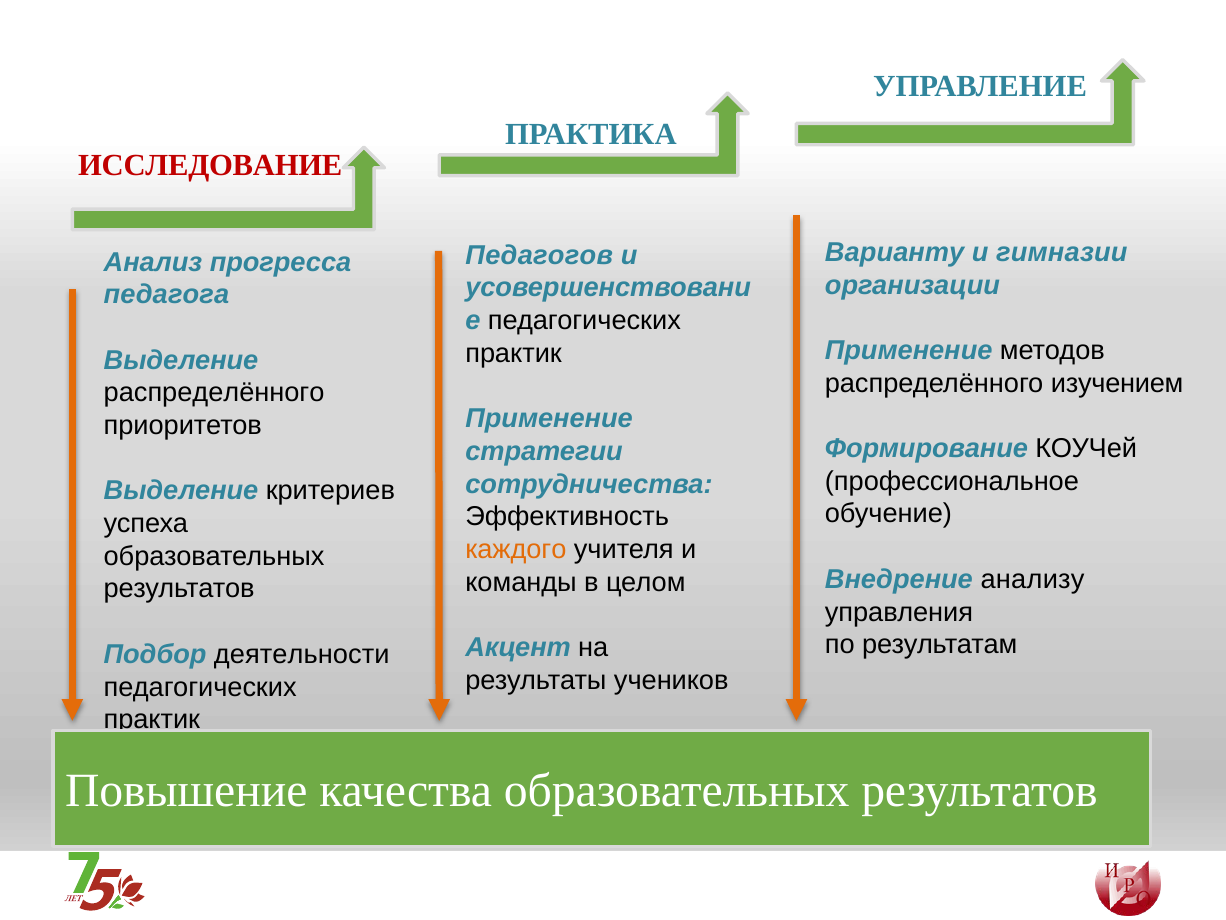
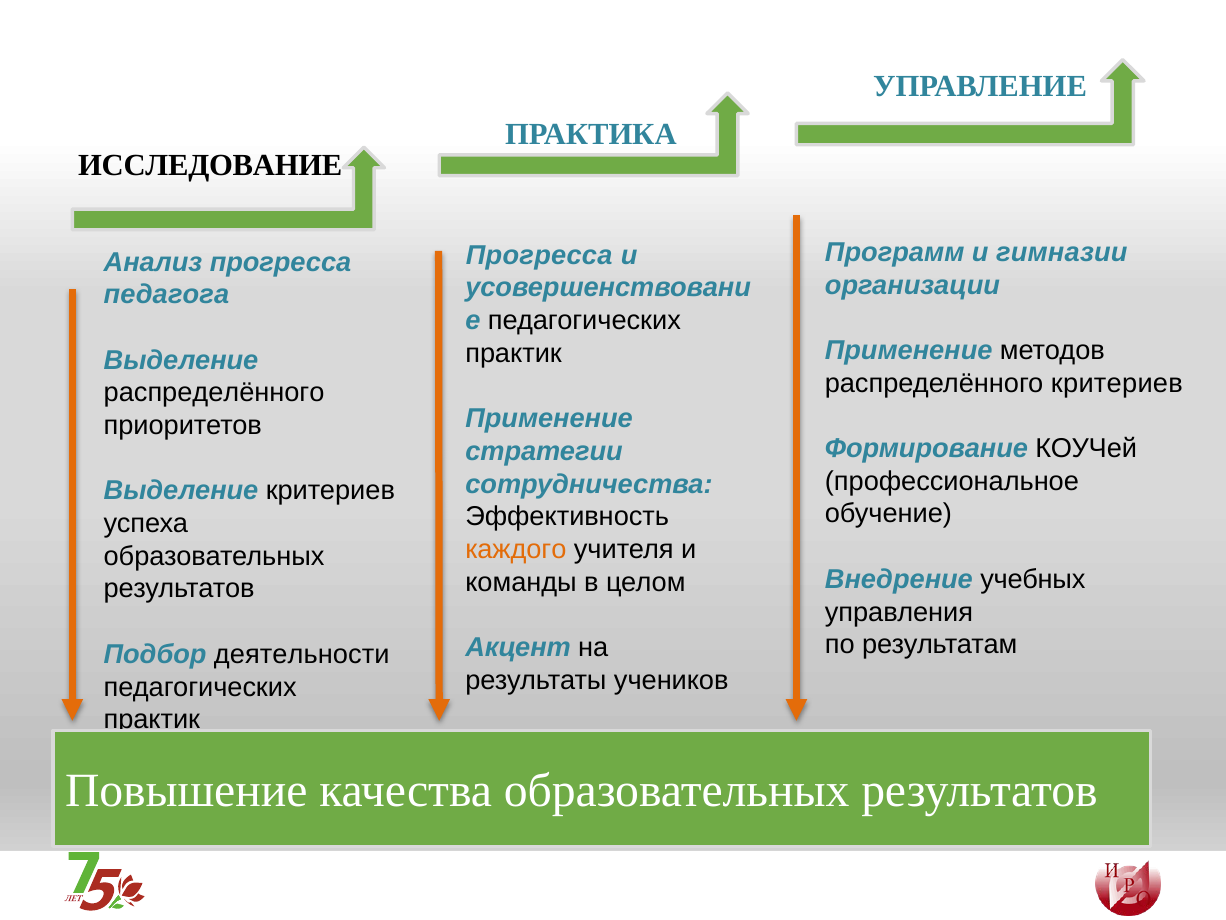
ИССЛЕДОВАНИЕ colour: red -> black
Варианту: Варианту -> Программ
Педагогов at (539, 255): Педагогов -> Прогресса
распределённого изучением: изучением -> критериев
анализу: анализу -> учебных
